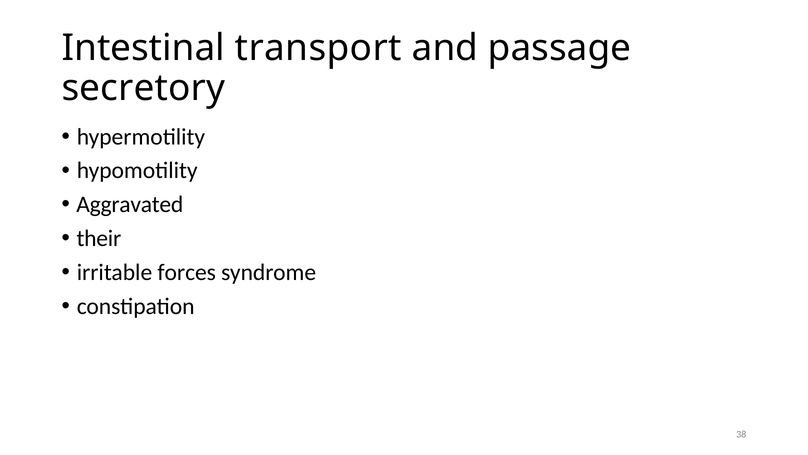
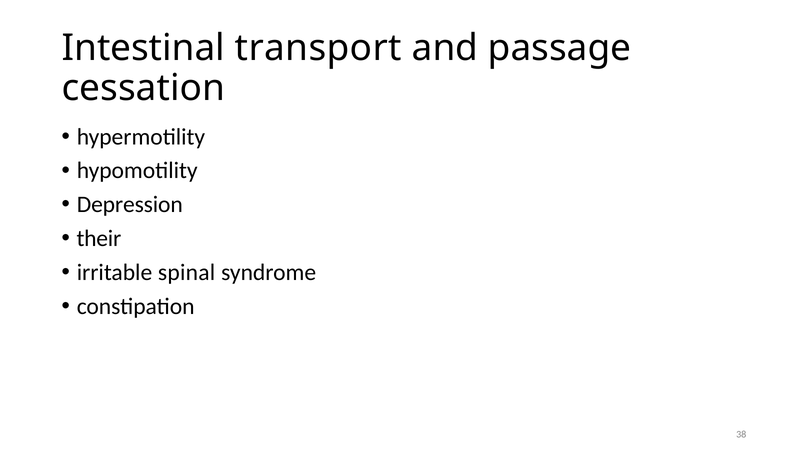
secretory: secretory -> cessation
Aggravated: Aggravated -> Depression
forces: forces -> spinal
